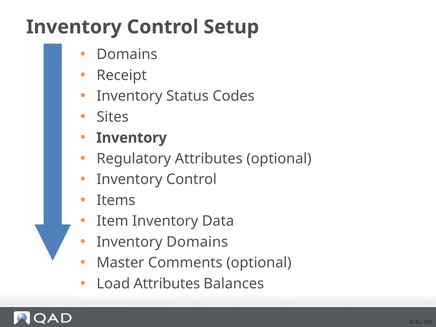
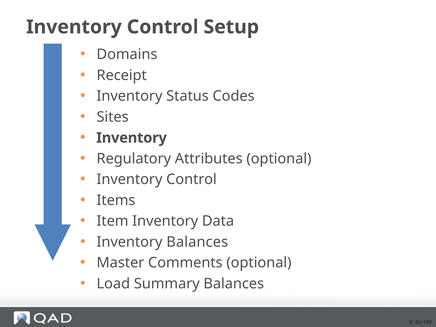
Inventory Domains: Domains -> Balances
Load Attributes: Attributes -> Summary
